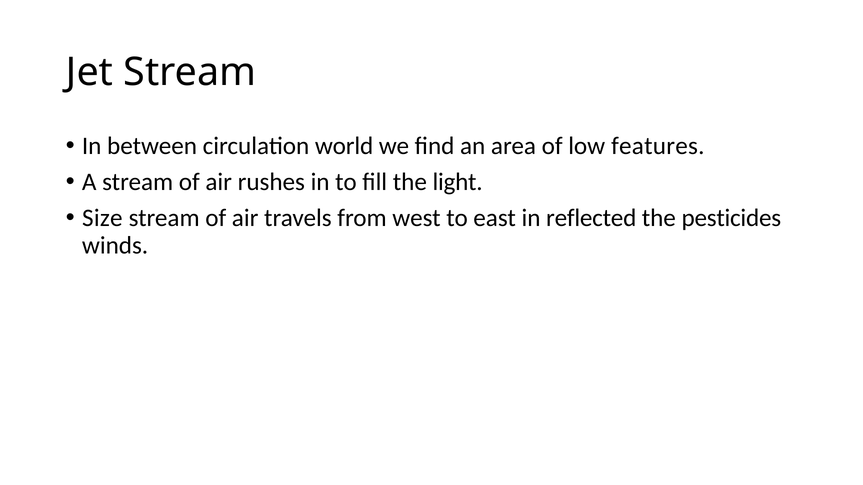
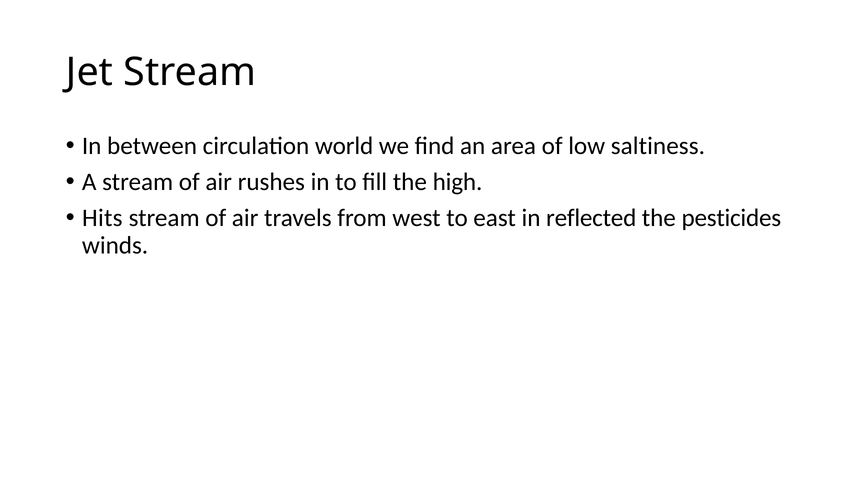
features: features -> saltiness
light: light -> high
Size: Size -> Hits
